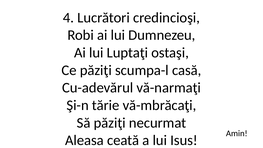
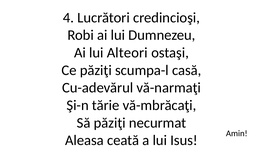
Luptaţi: Luptaţi -> Alteori
